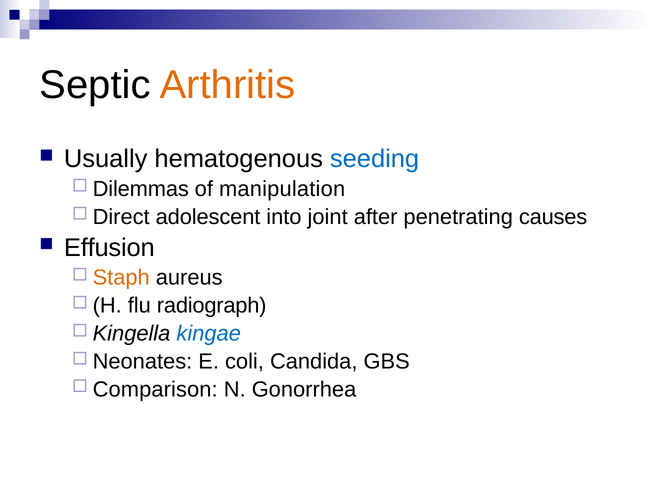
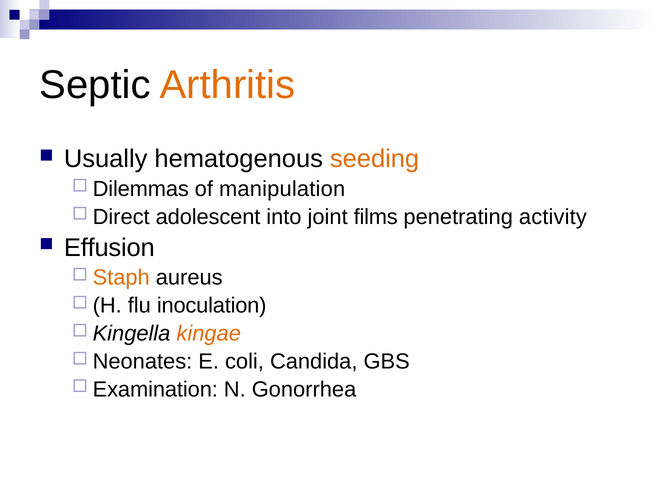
seeding colour: blue -> orange
after: after -> films
causes: causes -> activity
radiograph: radiograph -> inoculation
kingae colour: blue -> orange
Comparison: Comparison -> Examination
